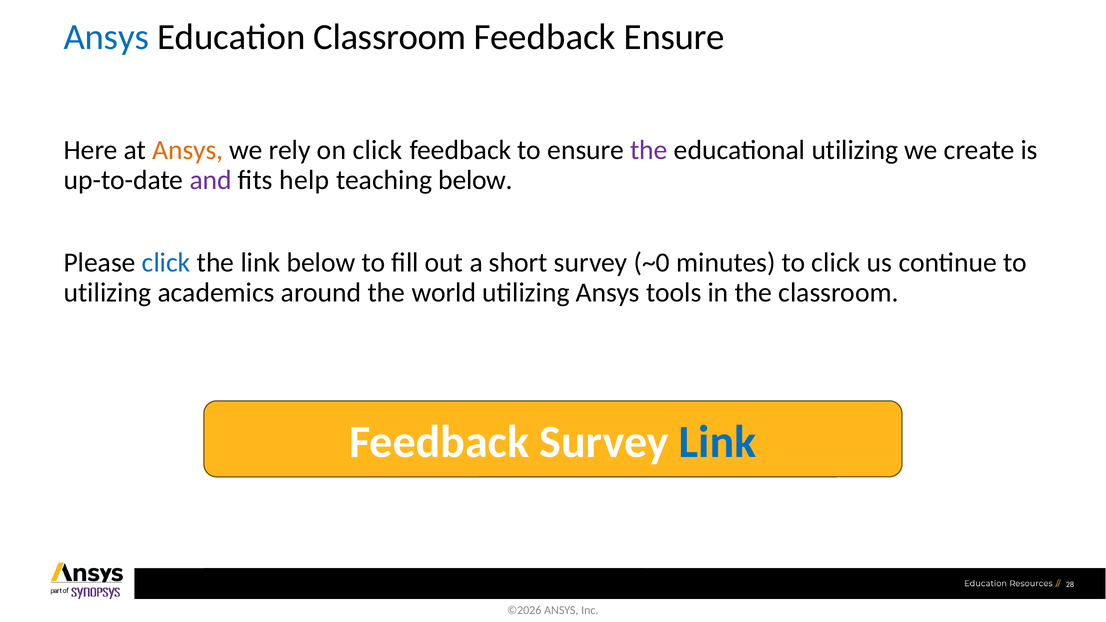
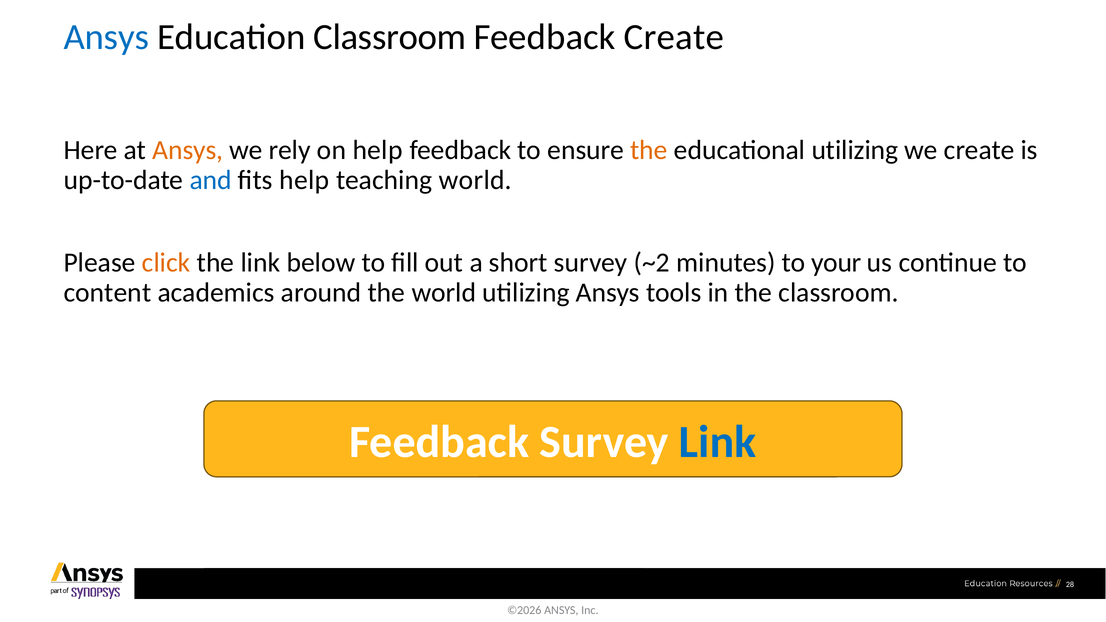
Feedback Ensure: Ensure -> Create
on click: click -> help
the at (649, 150) colour: purple -> orange
and colour: purple -> blue
teaching below: below -> world
click at (166, 263) colour: blue -> orange
~0: ~0 -> ~2
to click: click -> your
utilizing at (107, 293): utilizing -> content
